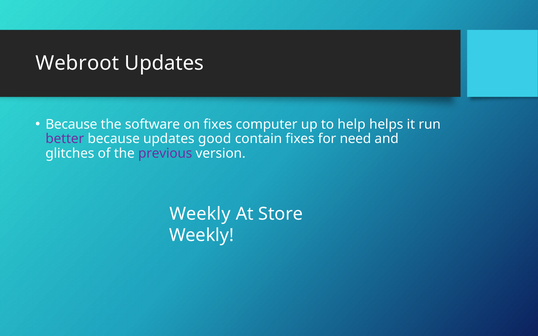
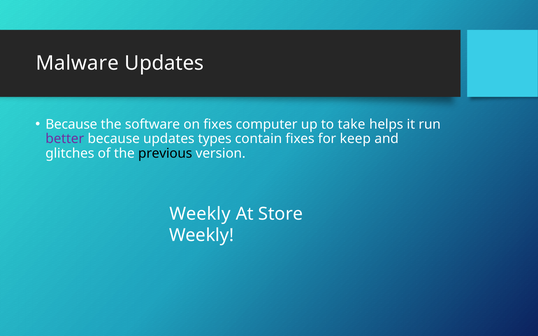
Webroot: Webroot -> Malware
help: help -> take
good: good -> types
need: need -> keep
previous colour: purple -> black
